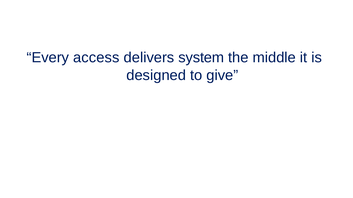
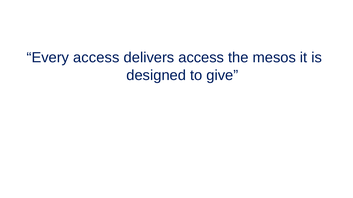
delivers system: system -> access
middle: middle -> mesos
